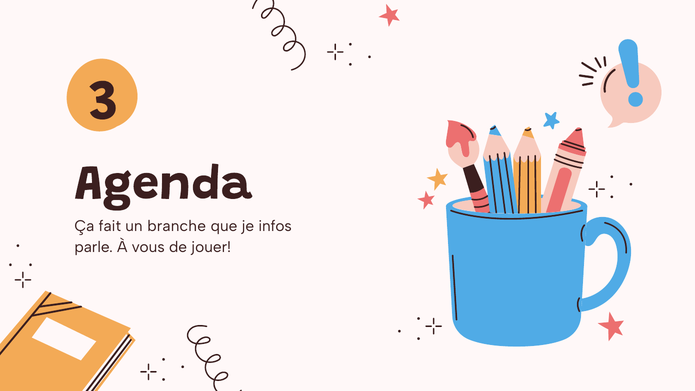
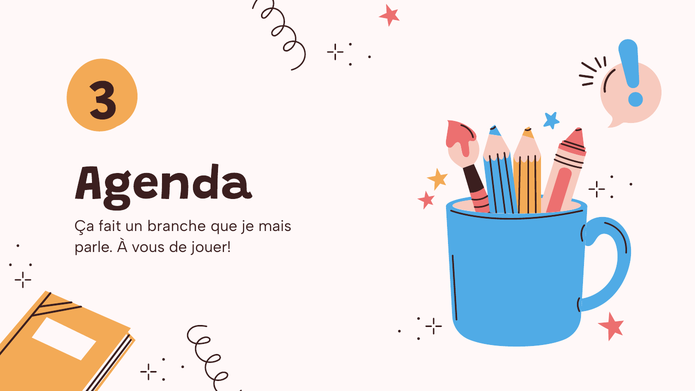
infos: infos -> mais
